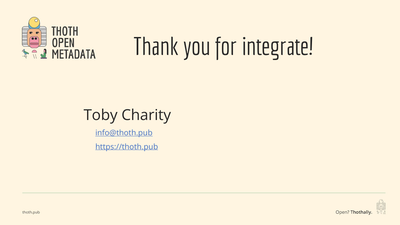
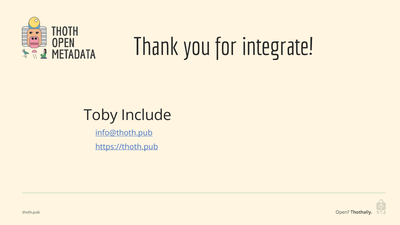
Charity: Charity -> Include
